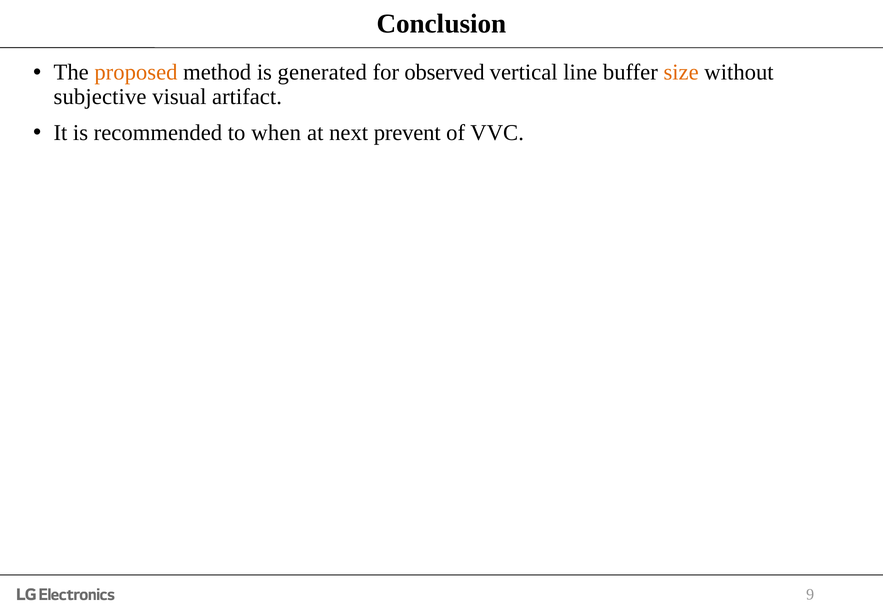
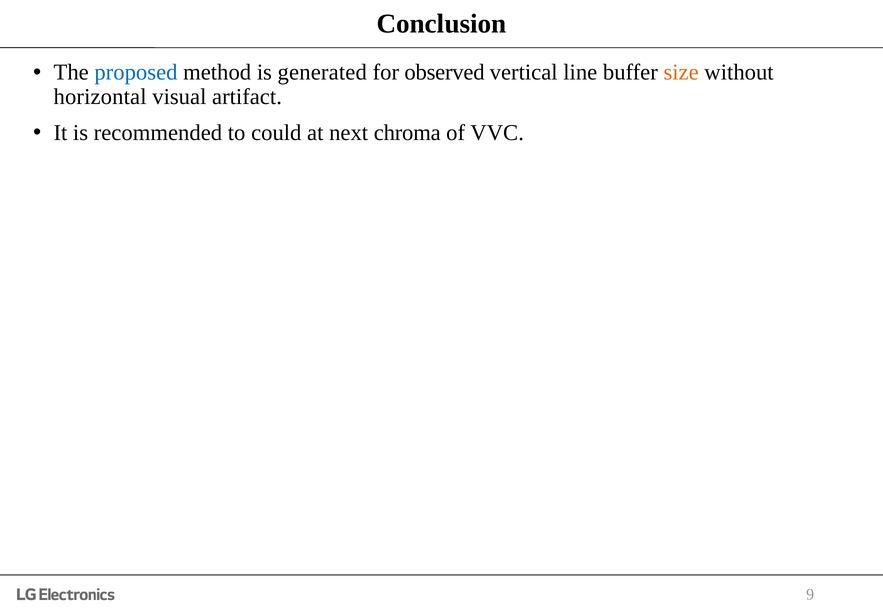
proposed colour: orange -> blue
subjective: subjective -> horizontal
when: when -> could
prevent: prevent -> chroma
